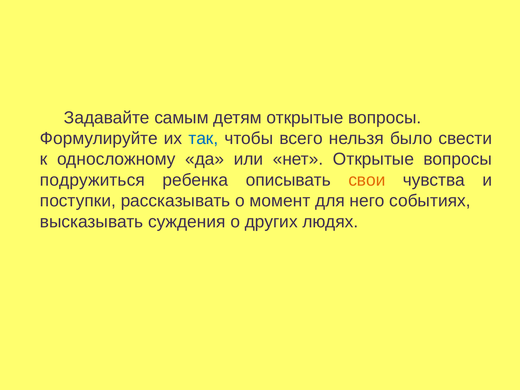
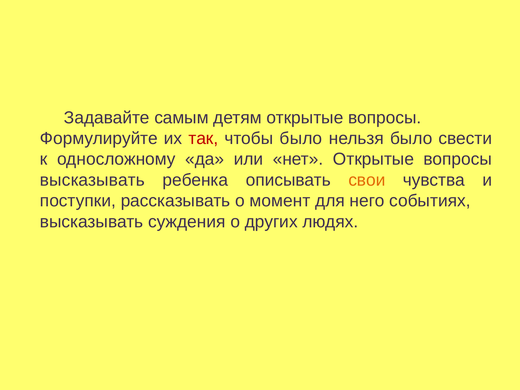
так colour: blue -> red
чтобы всего: всего -> было
подружиться at (92, 180): подружиться -> высказывать
